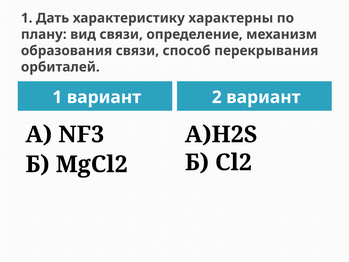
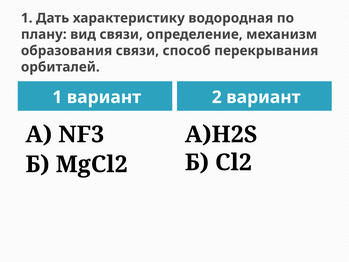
характерны: характерны -> водородная
